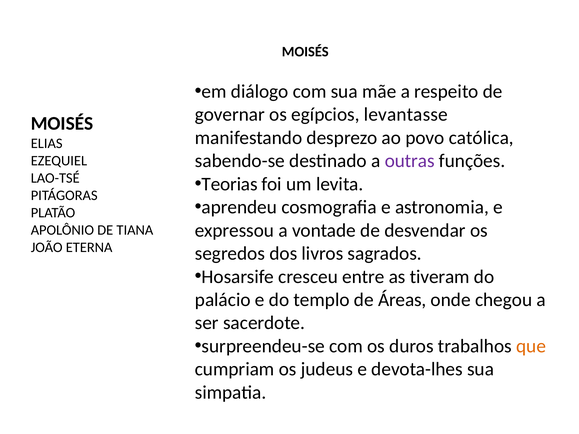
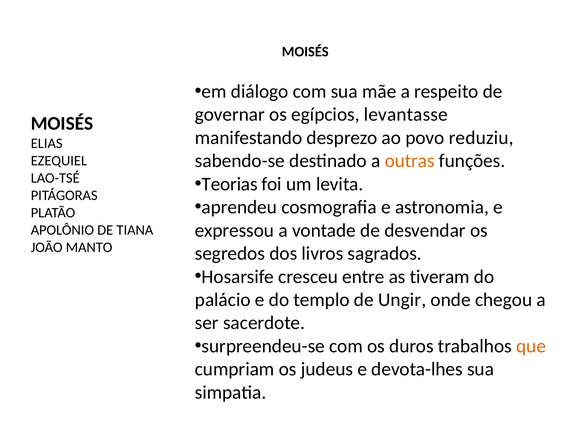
católica: católica -> reduziu
outras colour: purple -> orange
ETERNA: ETERNA -> MANTO
Áreas: Áreas -> Ungir
